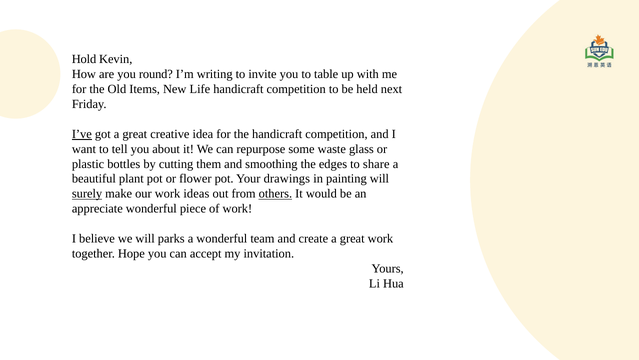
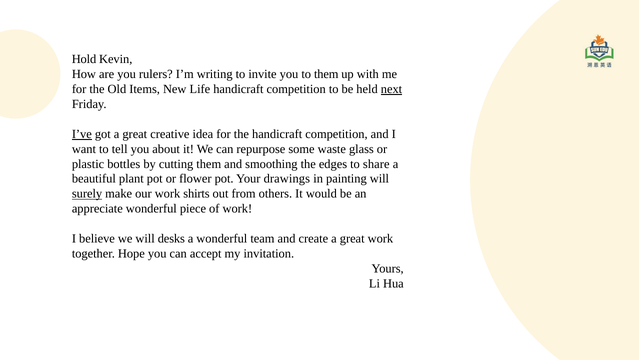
round: round -> rulers
to table: table -> them
next underline: none -> present
ideas: ideas -> shirts
others underline: present -> none
parks: parks -> desks
